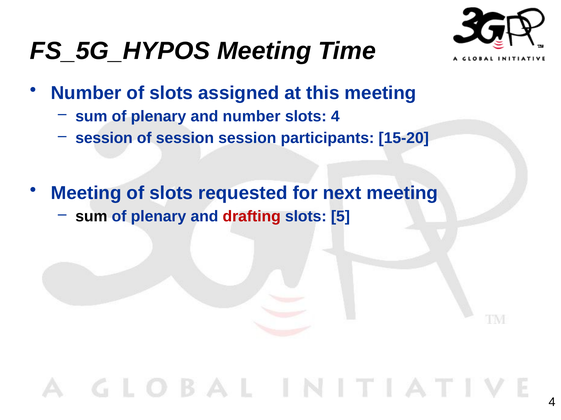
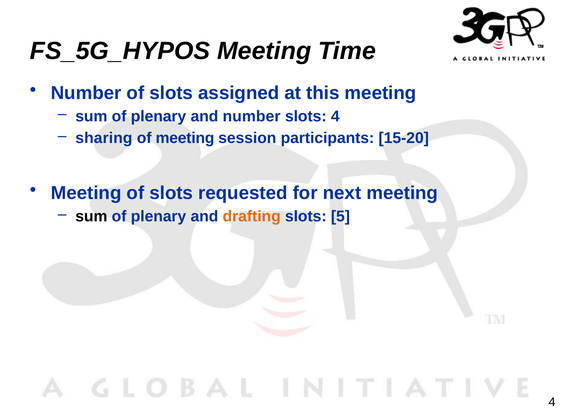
session at (104, 138): session -> sharing
of session: session -> meeting
drafting colour: red -> orange
